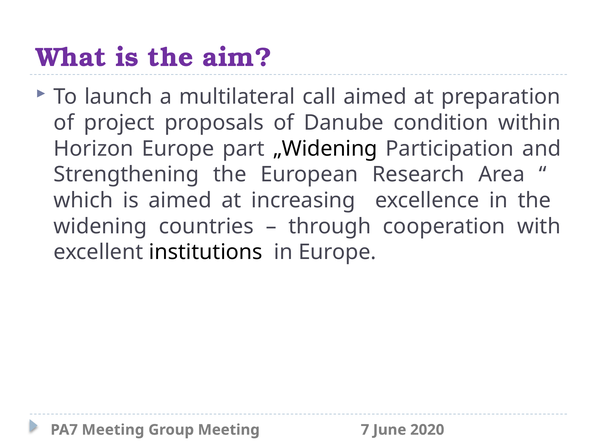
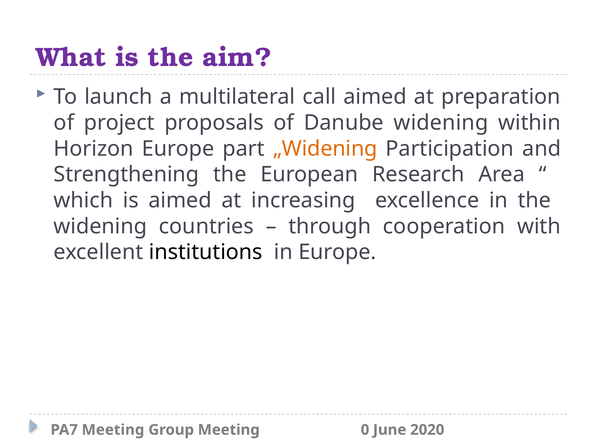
Danube condition: condition -> widening
„Widening colour: black -> orange
7: 7 -> 0
